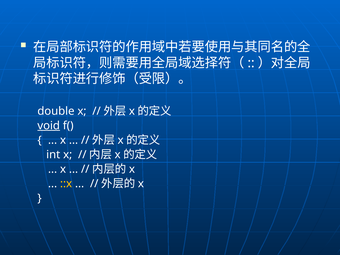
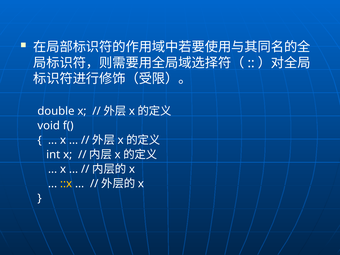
void underline: present -> none
